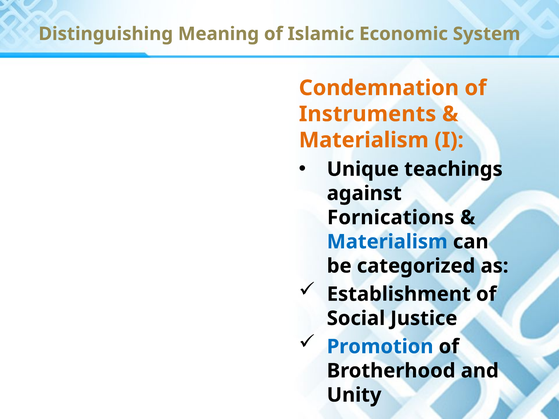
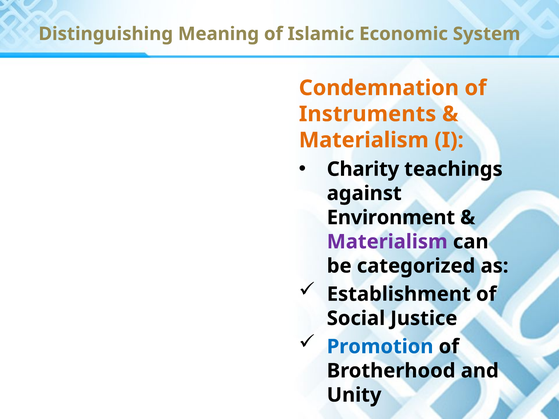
Unique: Unique -> Charity
Fornications: Fornications -> Environment
Materialism at (387, 242) colour: blue -> purple
